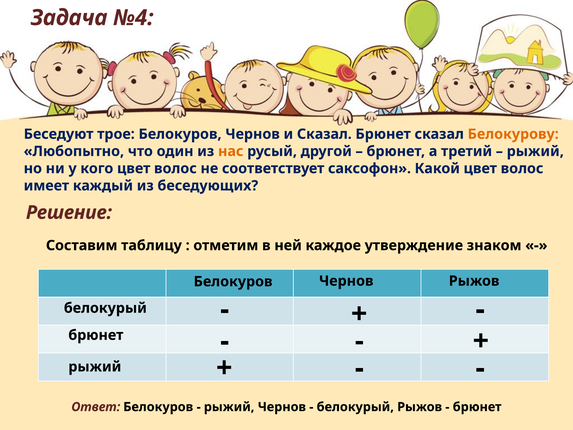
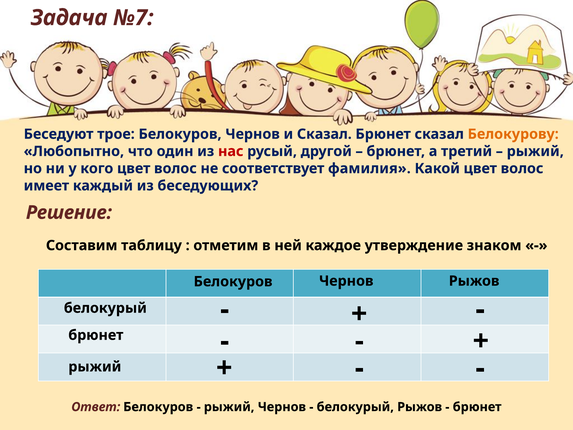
№4: №4 -> №7
нас colour: orange -> red
саксофон: саксофон -> фамилия
